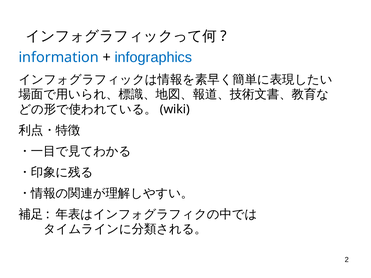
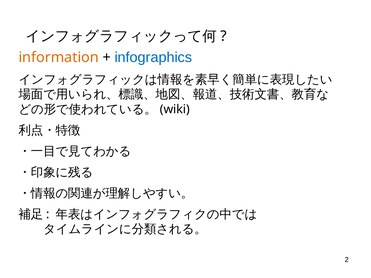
information colour: blue -> orange
